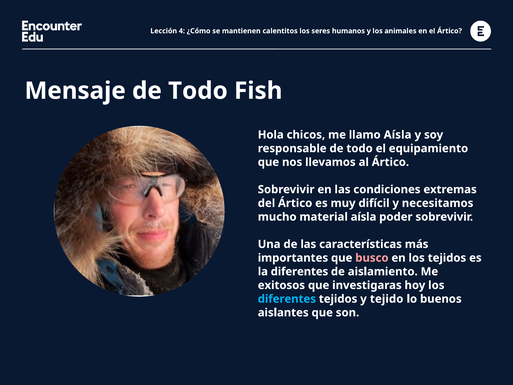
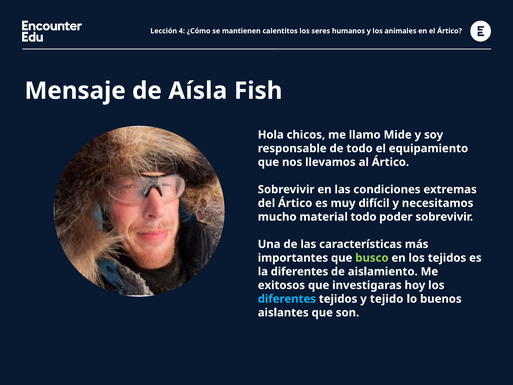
Mensaje de Todo: Todo -> Aísla
llamo Aísla: Aísla -> Mide
material aísla: aísla -> todo
busco colour: pink -> light green
